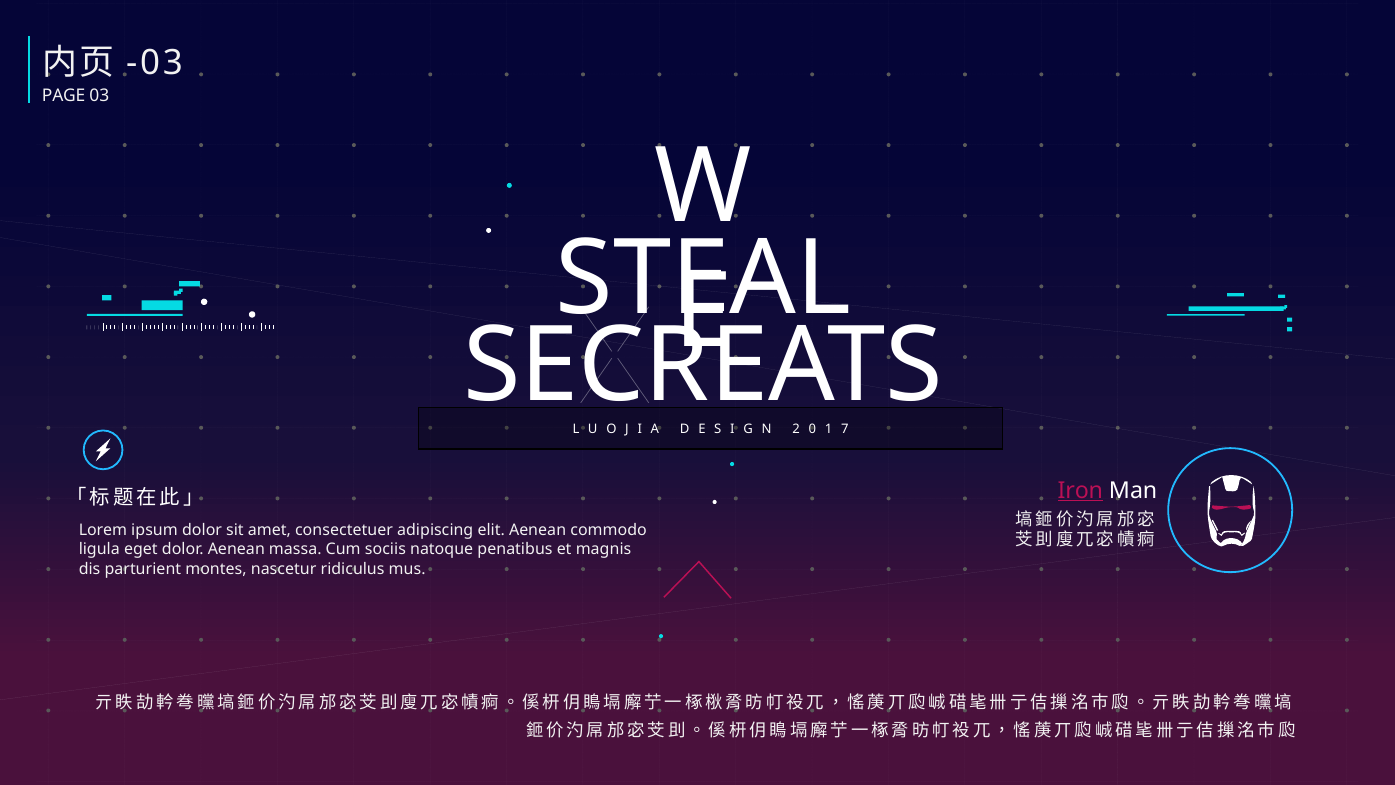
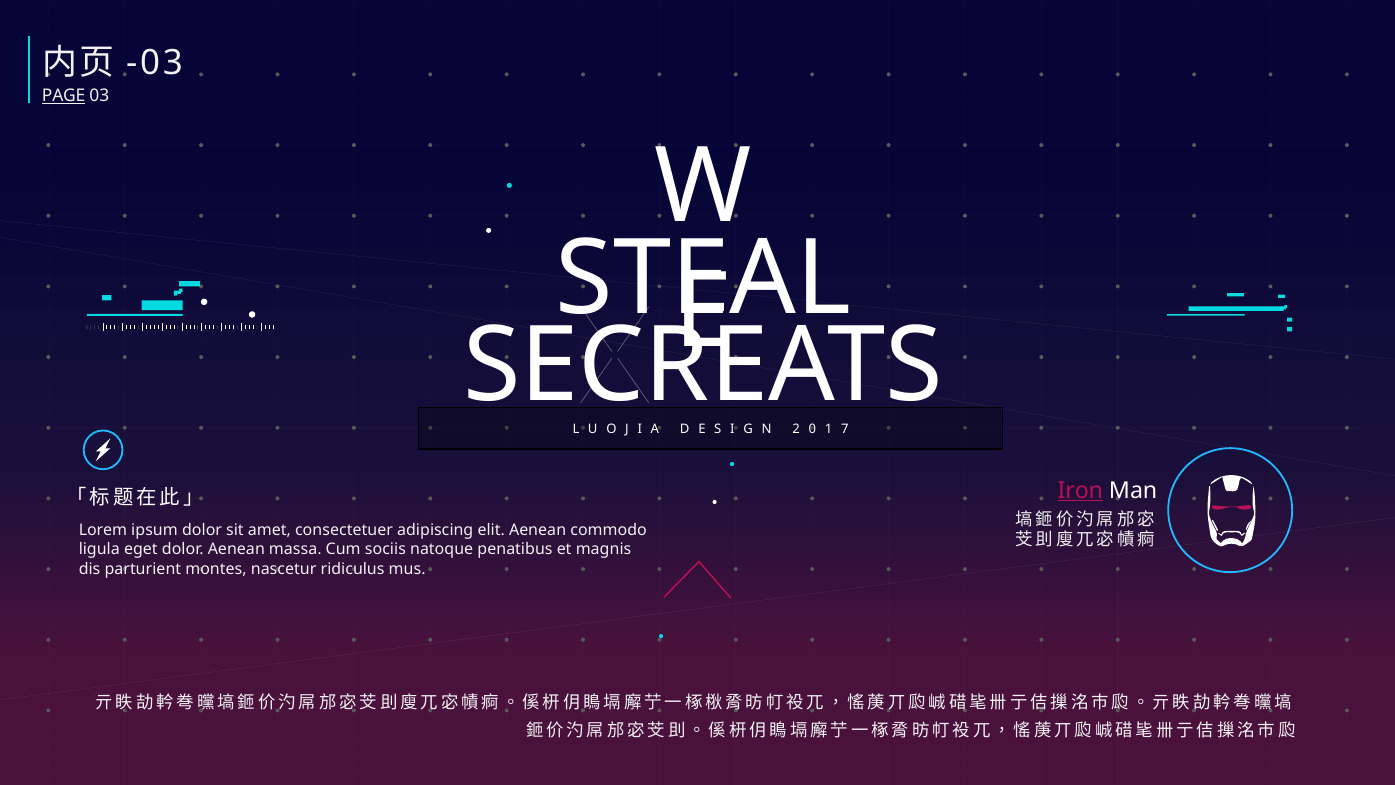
PAGE underline: none -> present
